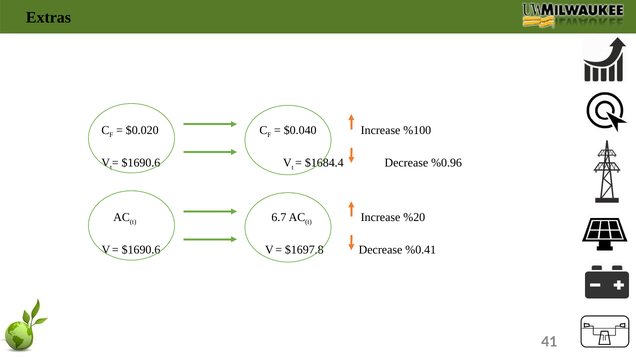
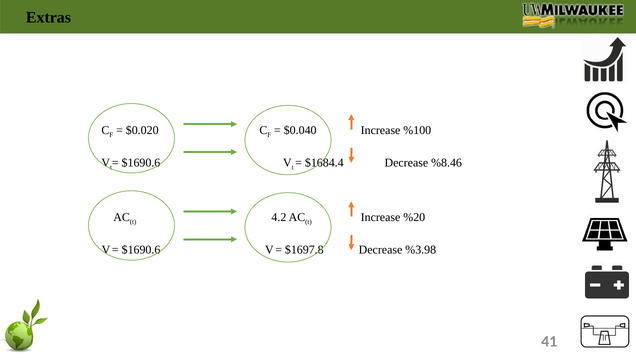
%0.96: %0.96 -> %8.46
6.7: 6.7 -> 4.2
%0.41: %0.41 -> %3.98
